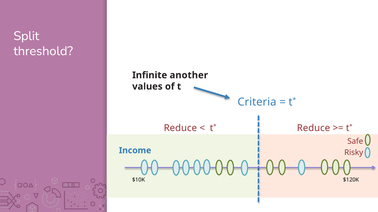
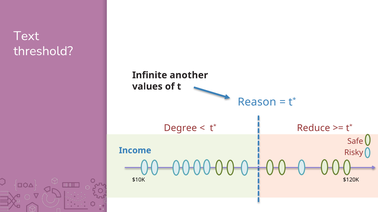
Split: Split -> Text
Criteria: Criteria -> Reason
Reduce at (180, 128): Reduce -> Degree
